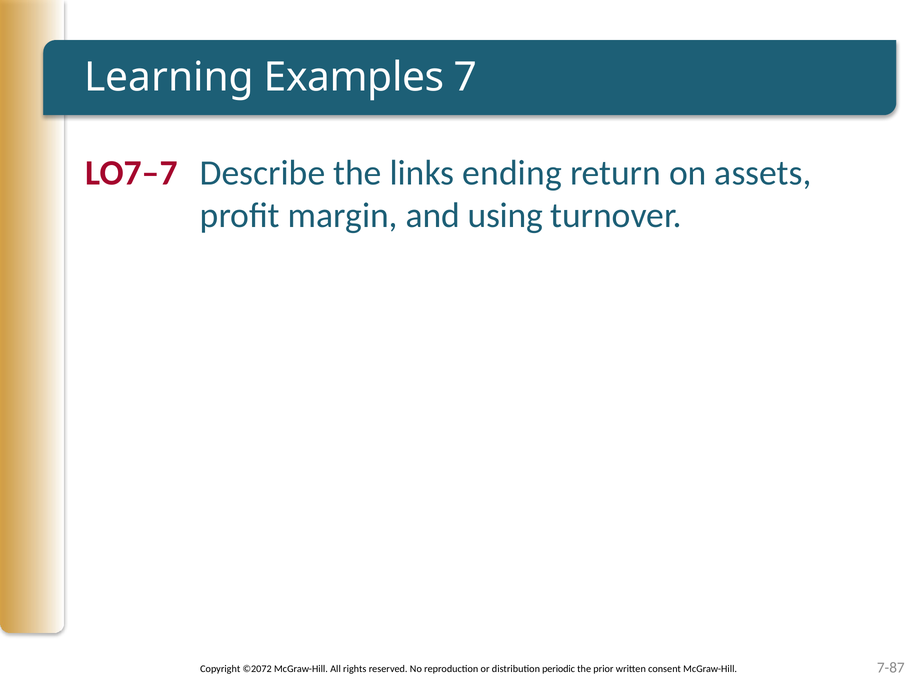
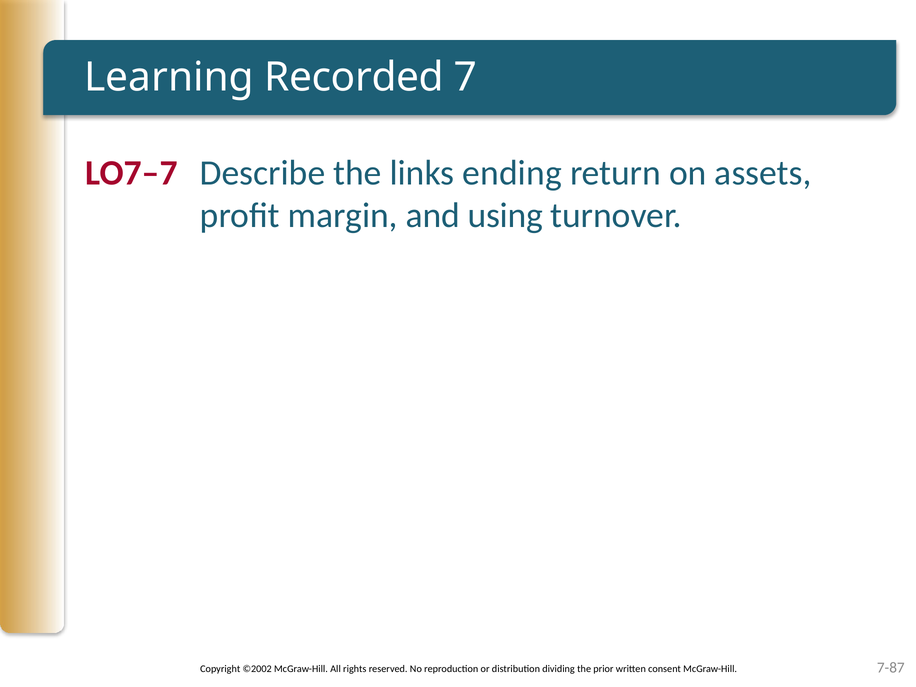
Examples: Examples -> Recorded
©2072: ©2072 -> ©2002
periodic: periodic -> dividing
